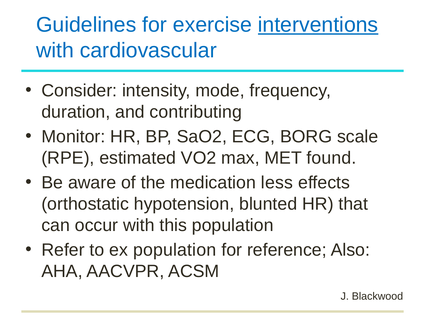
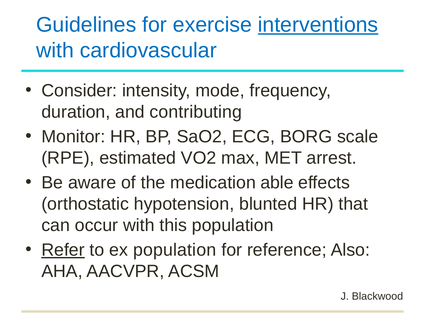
found: found -> arrest
less: less -> able
Refer underline: none -> present
